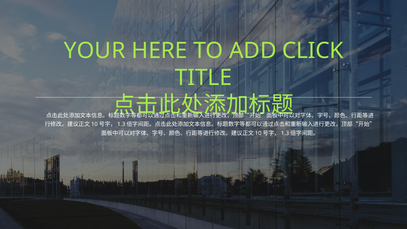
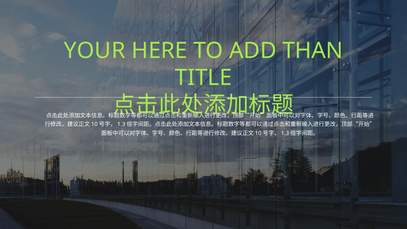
CLICK: CLICK -> THAN
